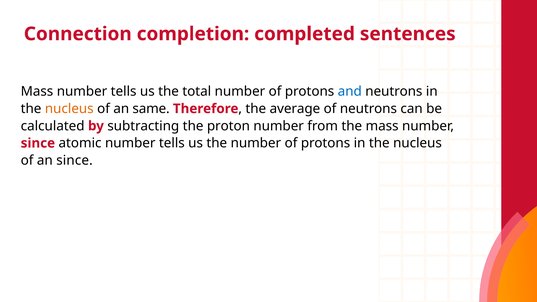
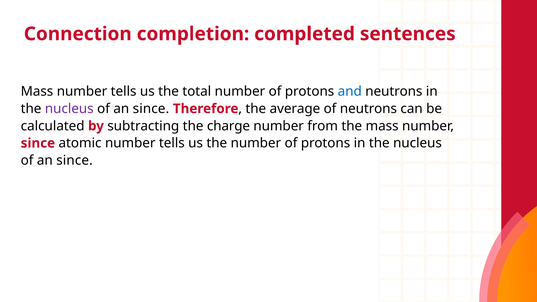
nucleus at (69, 109) colour: orange -> purple
same at (151, 109): same -> since
proton: proton -> charge
